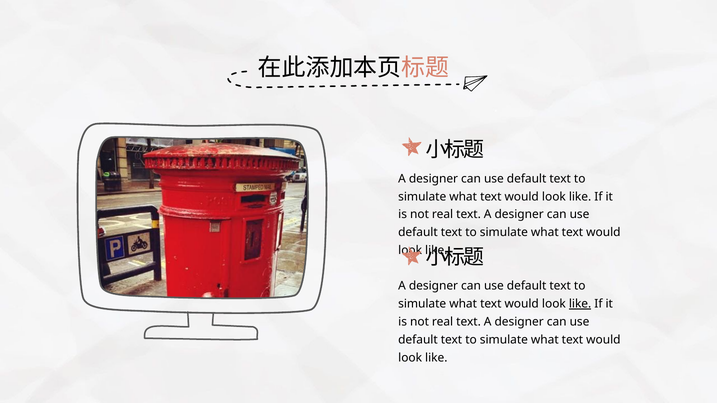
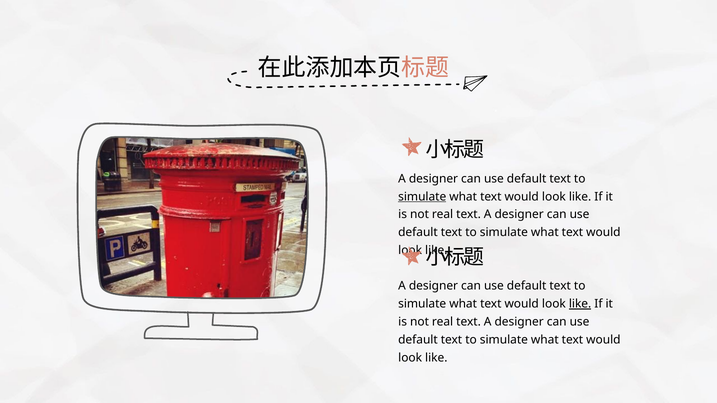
simulate at (422, 197) underline: none -> present
